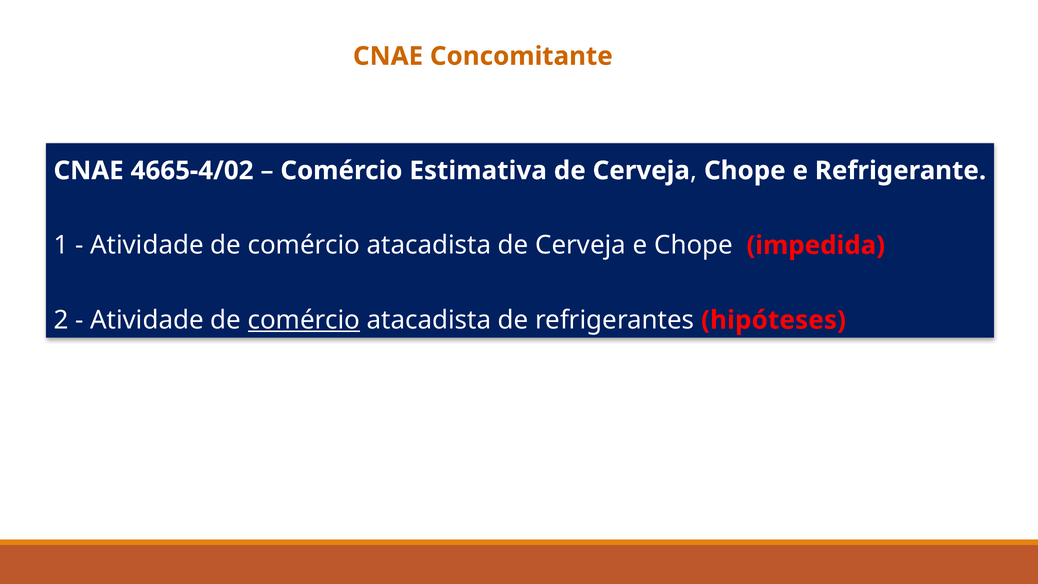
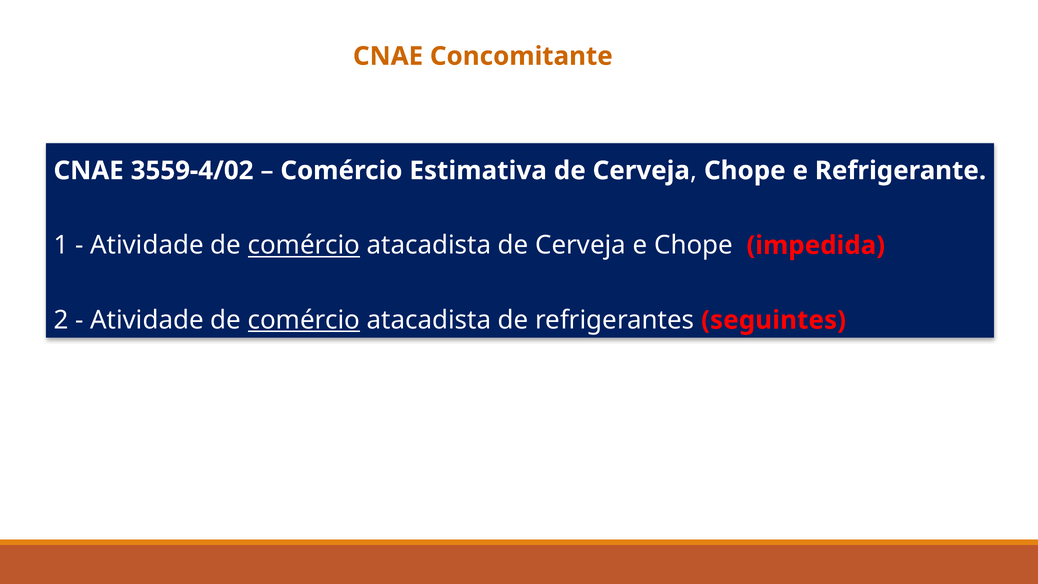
4665-4/02: 4665-4/02 -> 3559-4/02
comércio at (304, 245) underline: none -> present
hipóteses: hipóteses -> seguintes
